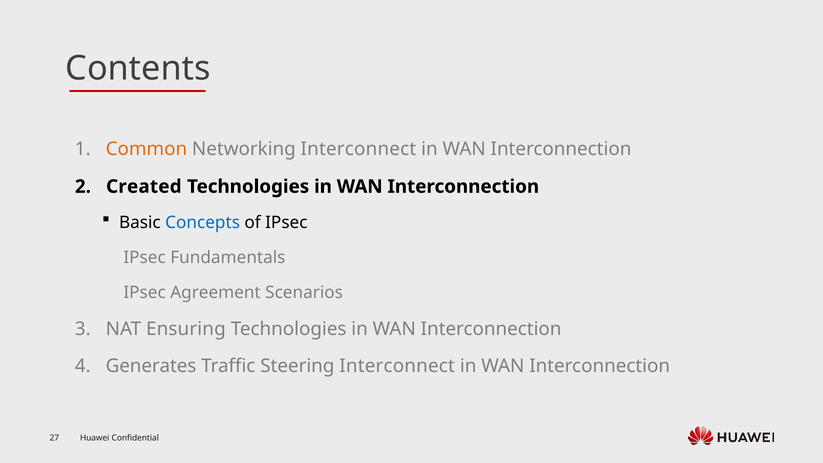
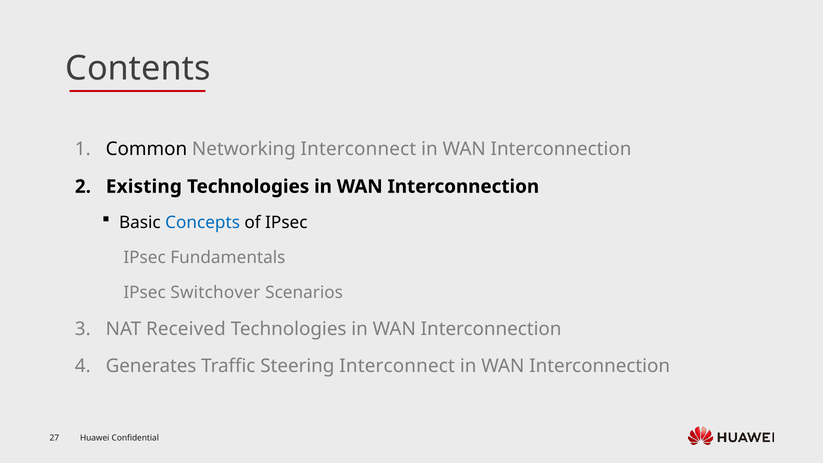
Common colour: orange -> black
Created: Created -> Existing
Agreement: Agreement -> Switchover
Ensuring: Ensuring -> Received
